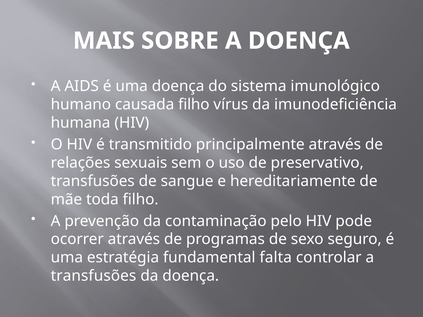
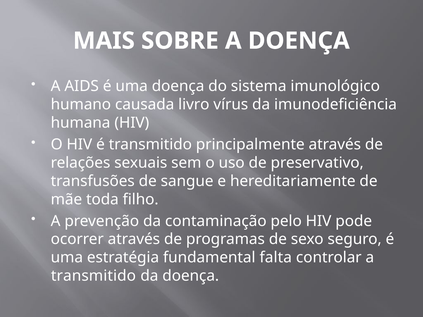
causada filho: filho -> livro
transfusões at (93, 276): transfusões -> transmitido
